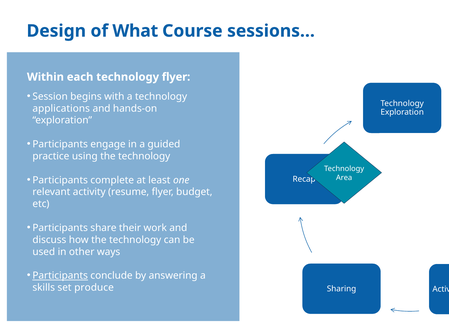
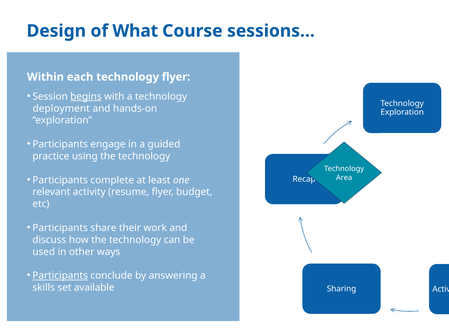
begins underline: none -> present
applications: applications -> deployment
produce: produce -> available
